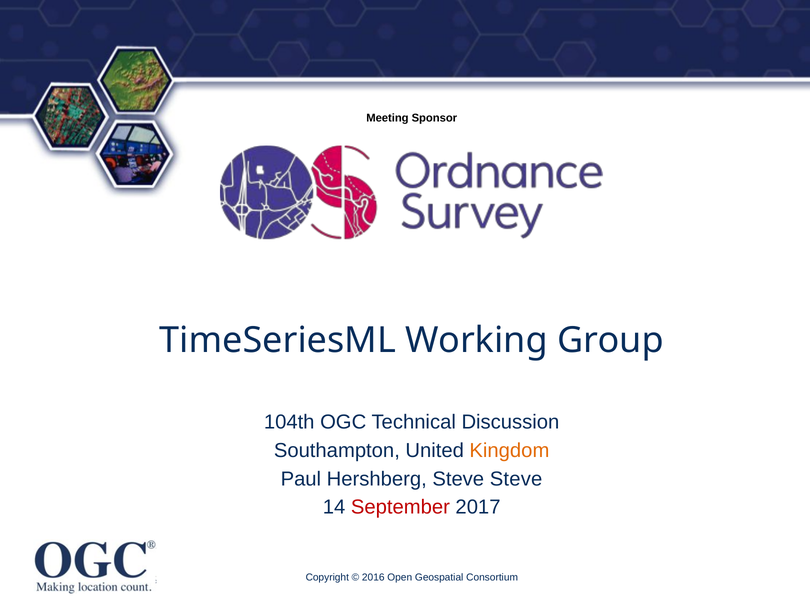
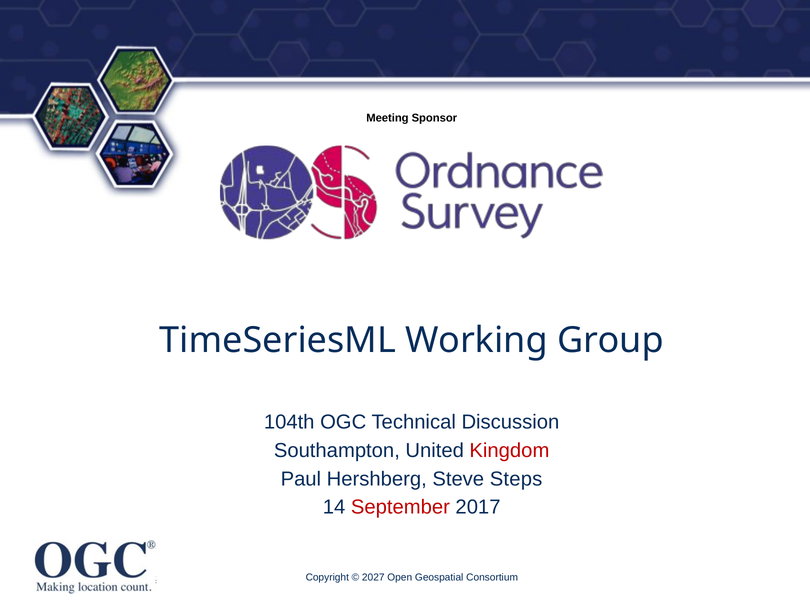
Kingdom colour: orange -> red
Steve Steve: Steve -> Steps
2016: 2016 -> 2027
